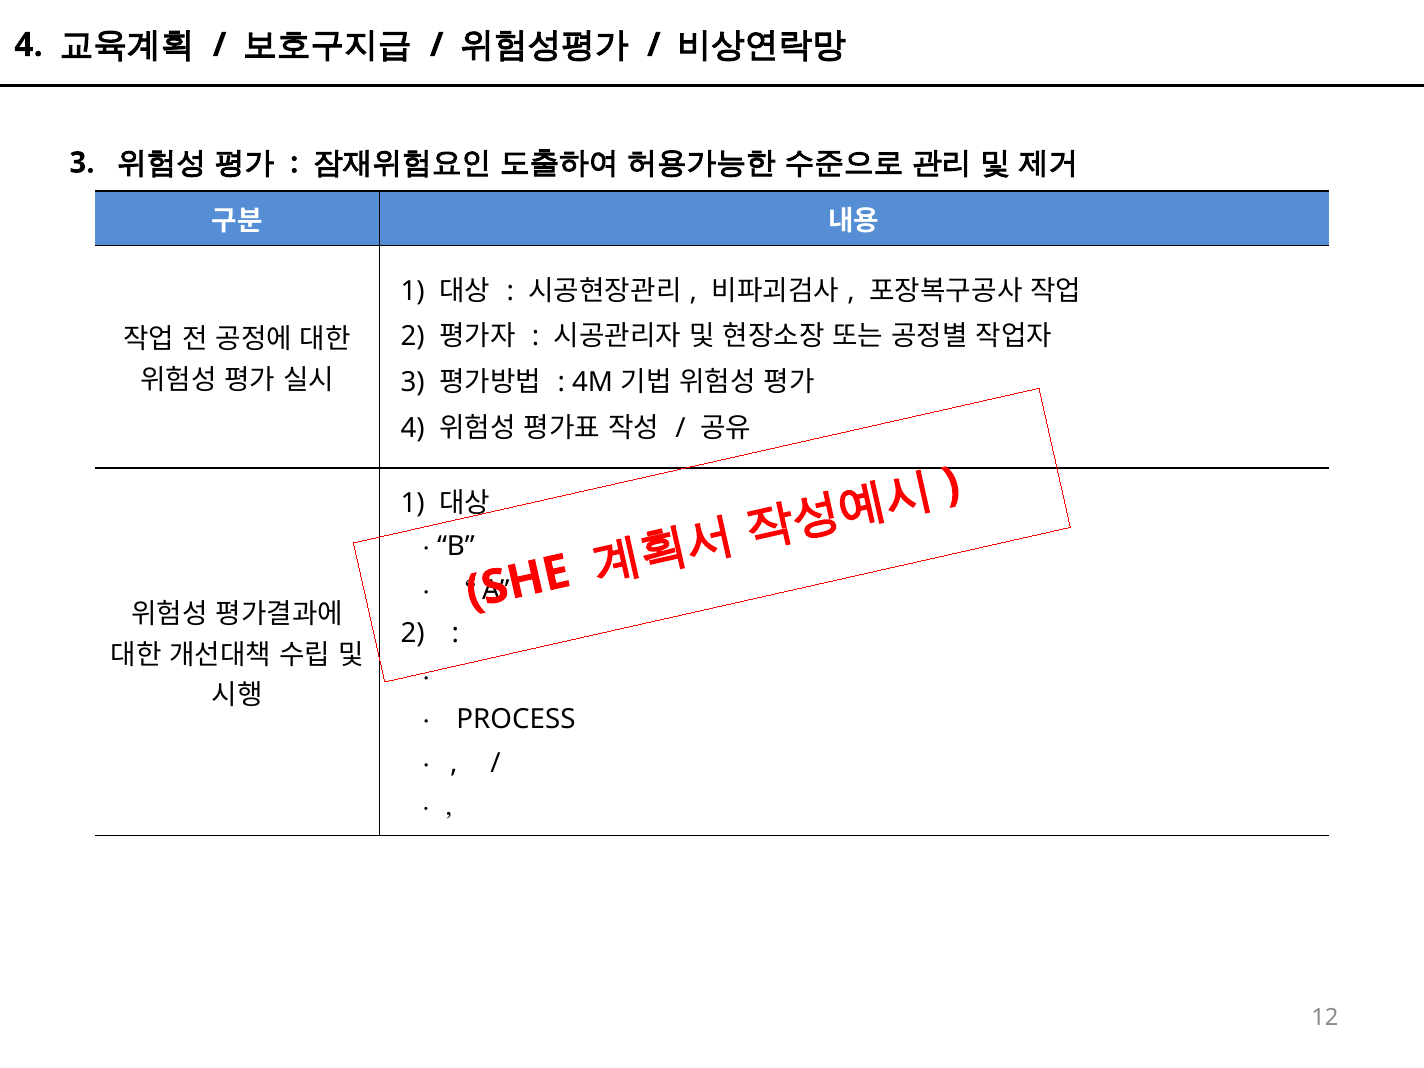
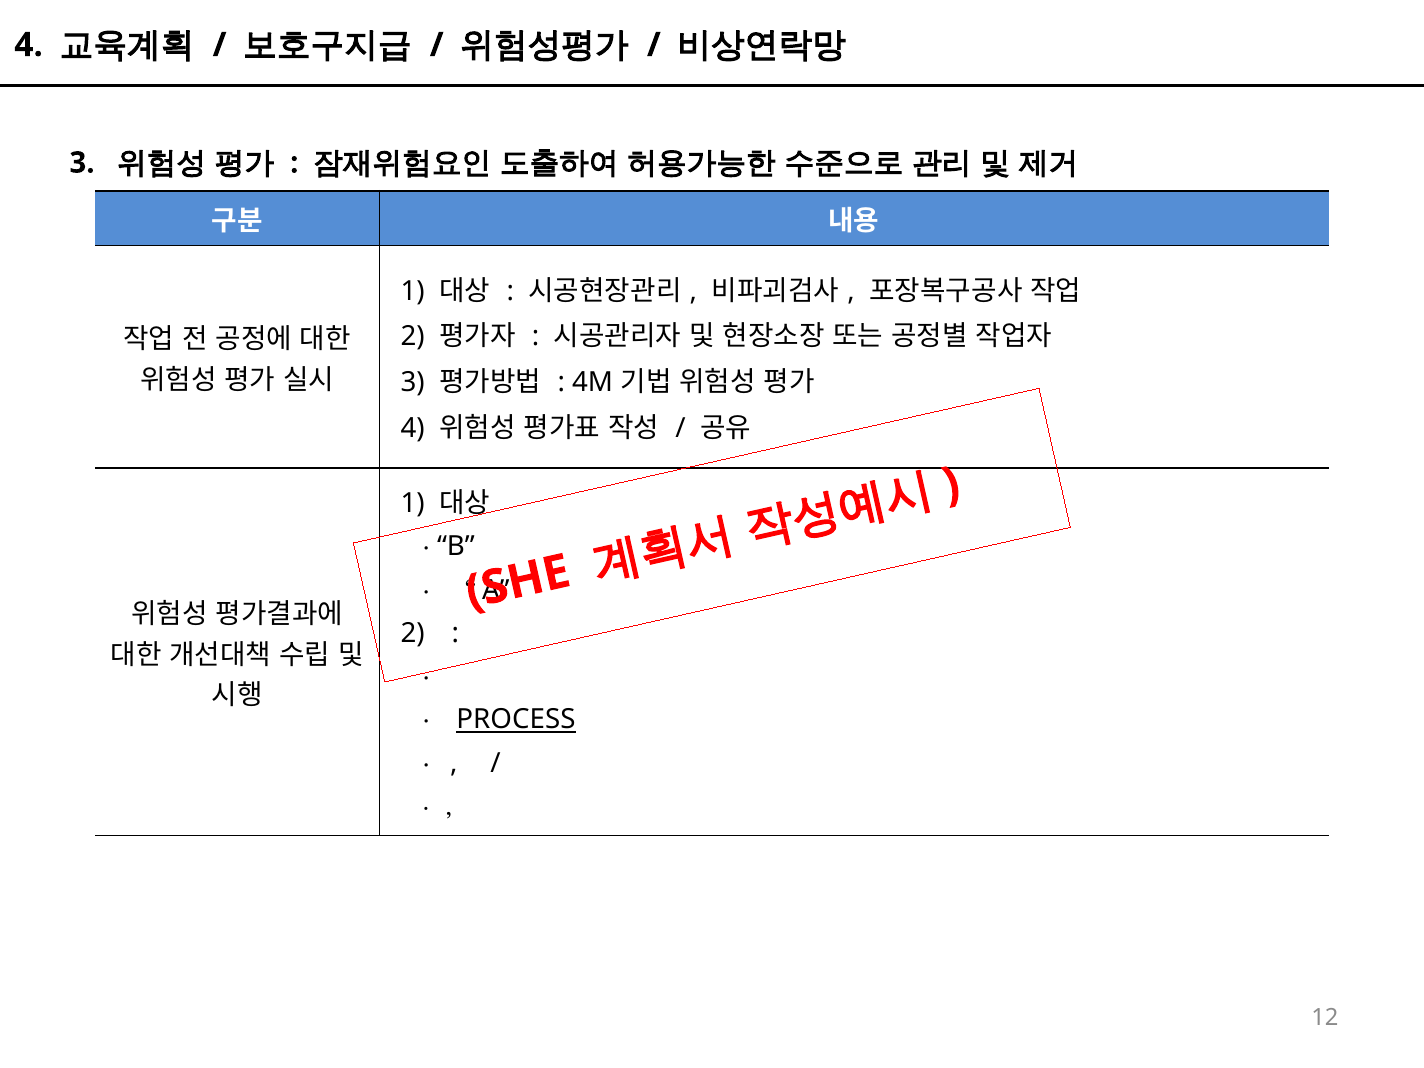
PROCESS underline: none -> present
